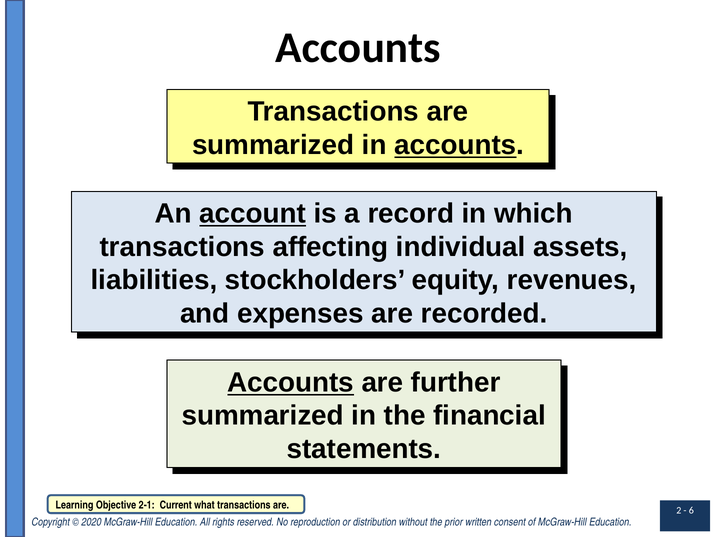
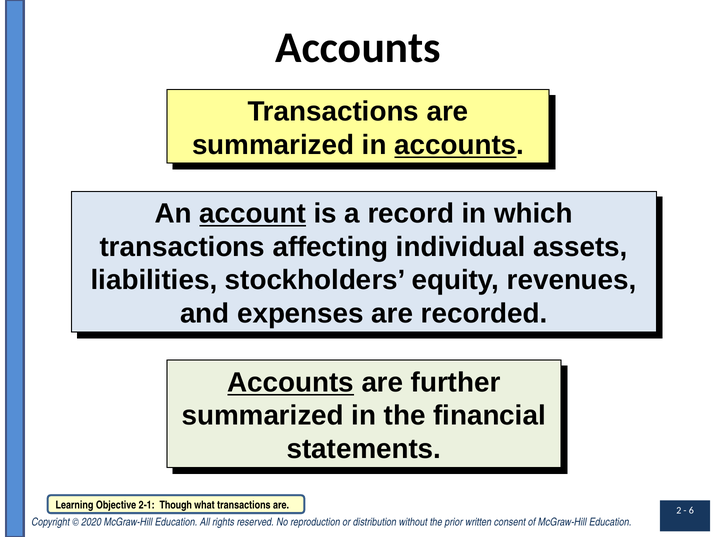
Current: Current -> Though
